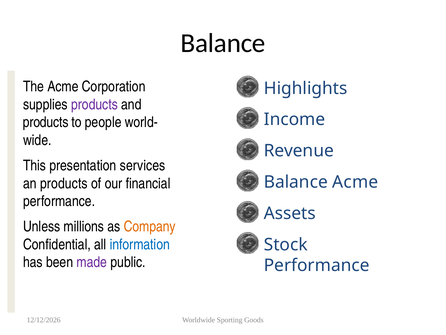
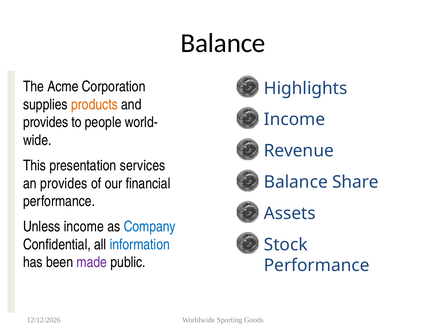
products at (94, 104) colour: purple -> orange
products at (46, 122): products -> provides
Balance Acme: Acme -> Share
an products: products -> provides
Unless millions: millions -> income
Company colour: orange -> blue
